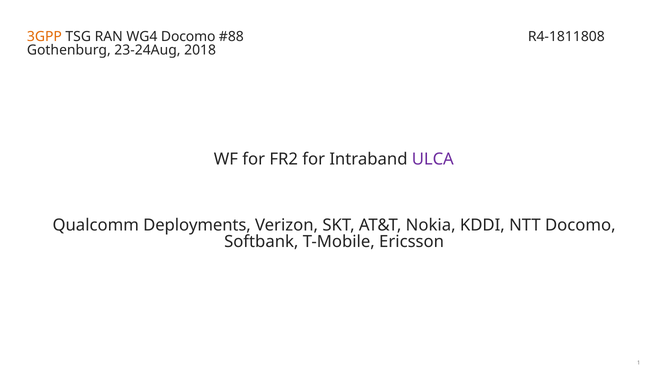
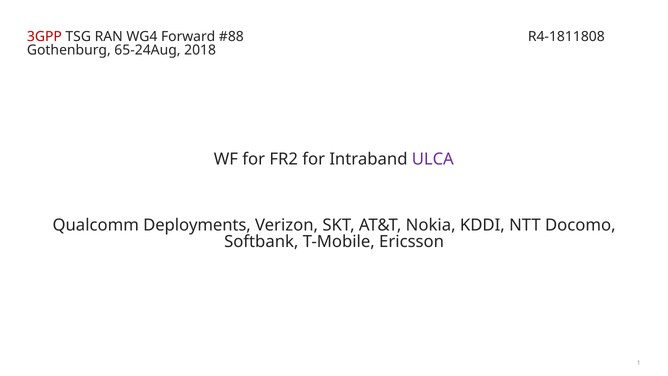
3GPP colour: orange -> red
WG4 Docomo: Docomo -> Forward
23-24Aug: 23-24Aug -> 65-24Aug
